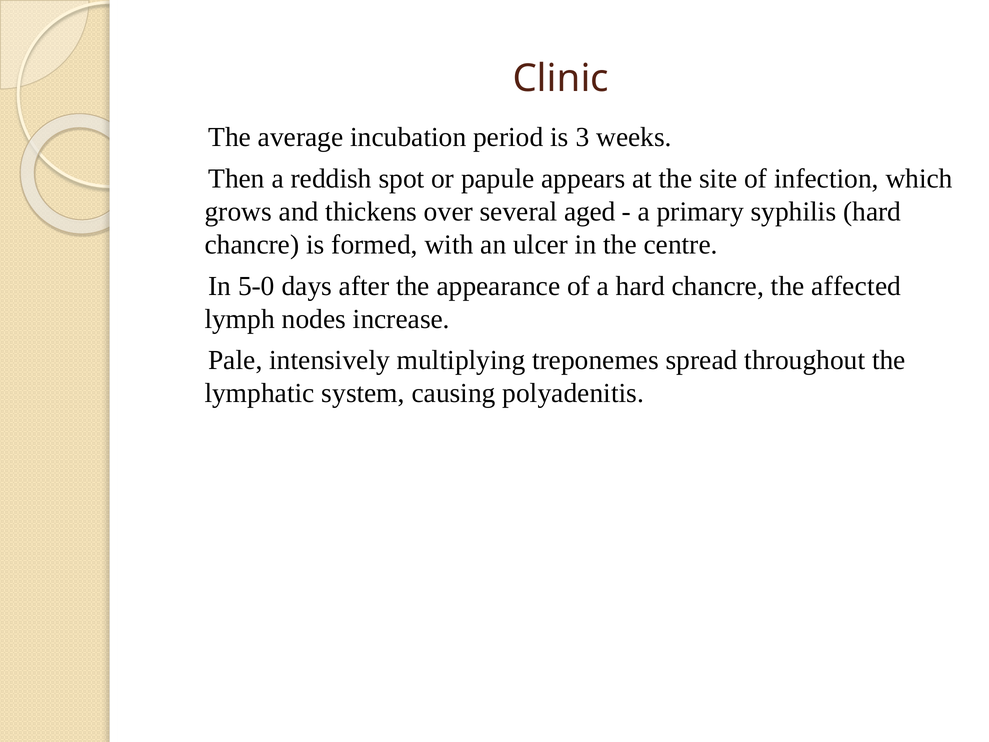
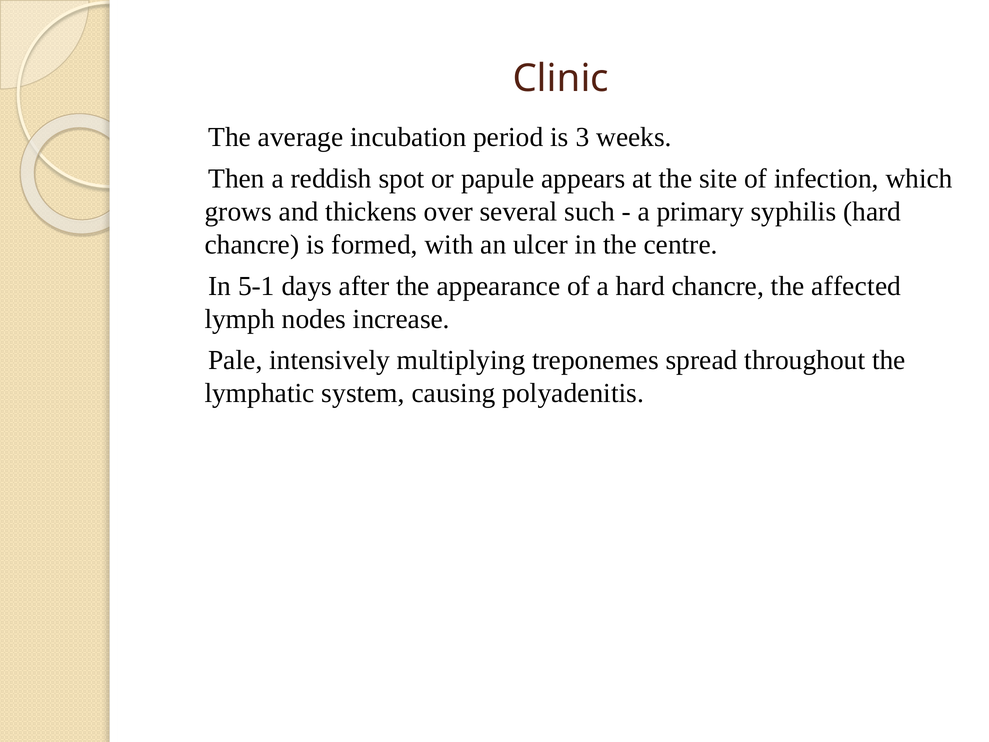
aged: aged -> such
5-0: 5-0 -> 5-1
